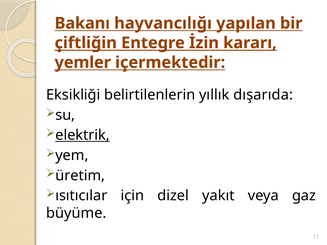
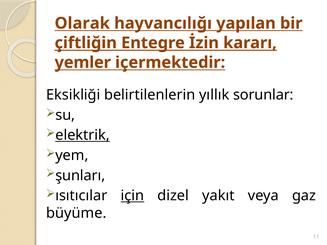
Bakanı: Bakanı -> Olarak
dışarıda: dışarıda -> sorunlar
üretim: üretim -> şunları
için underline: none -> present
